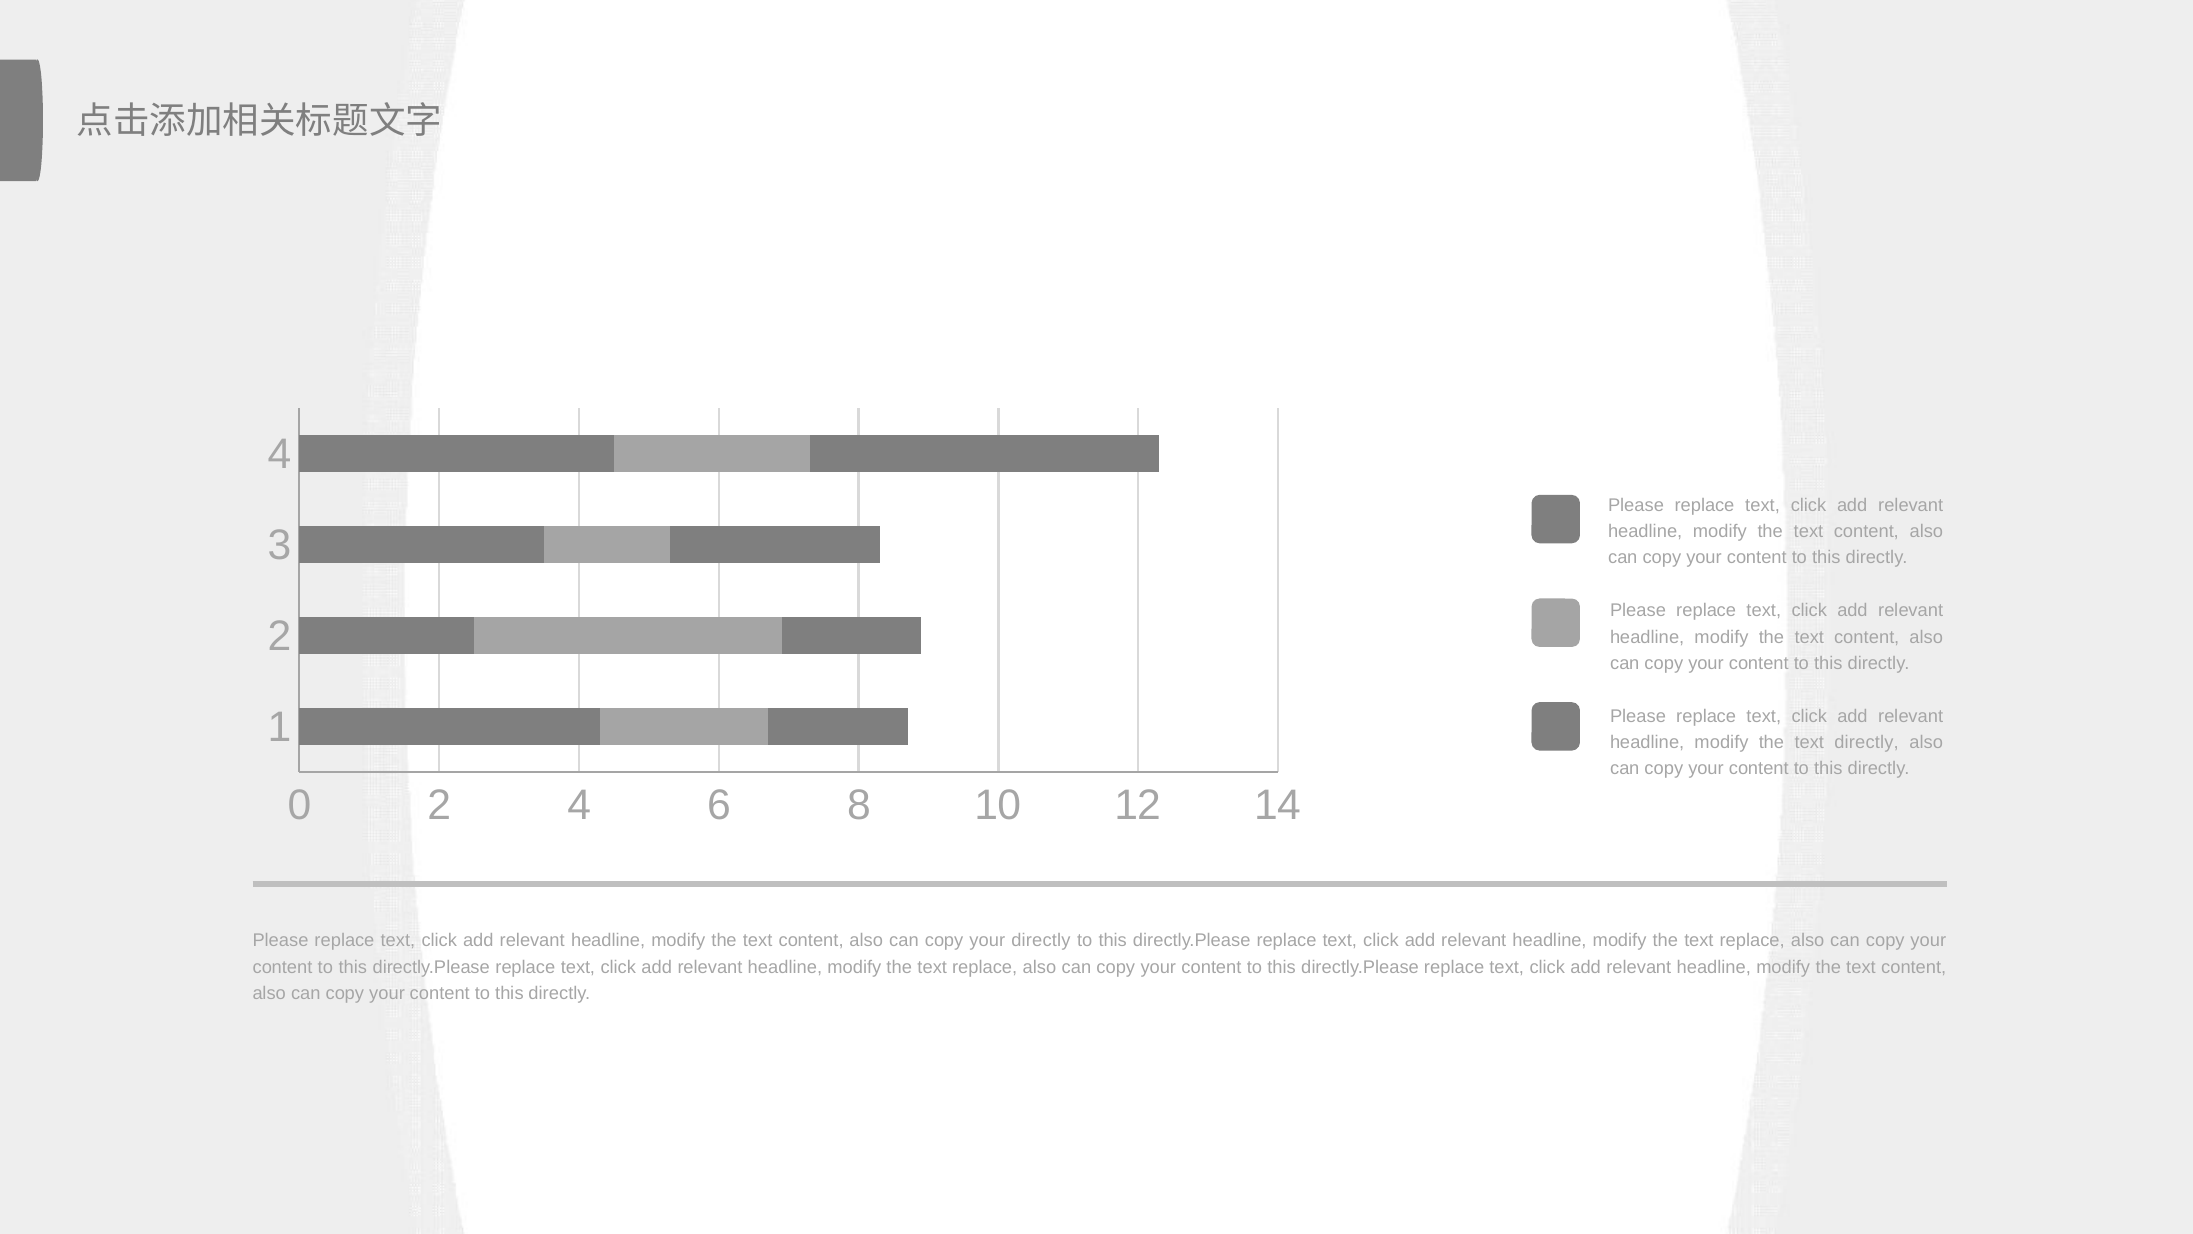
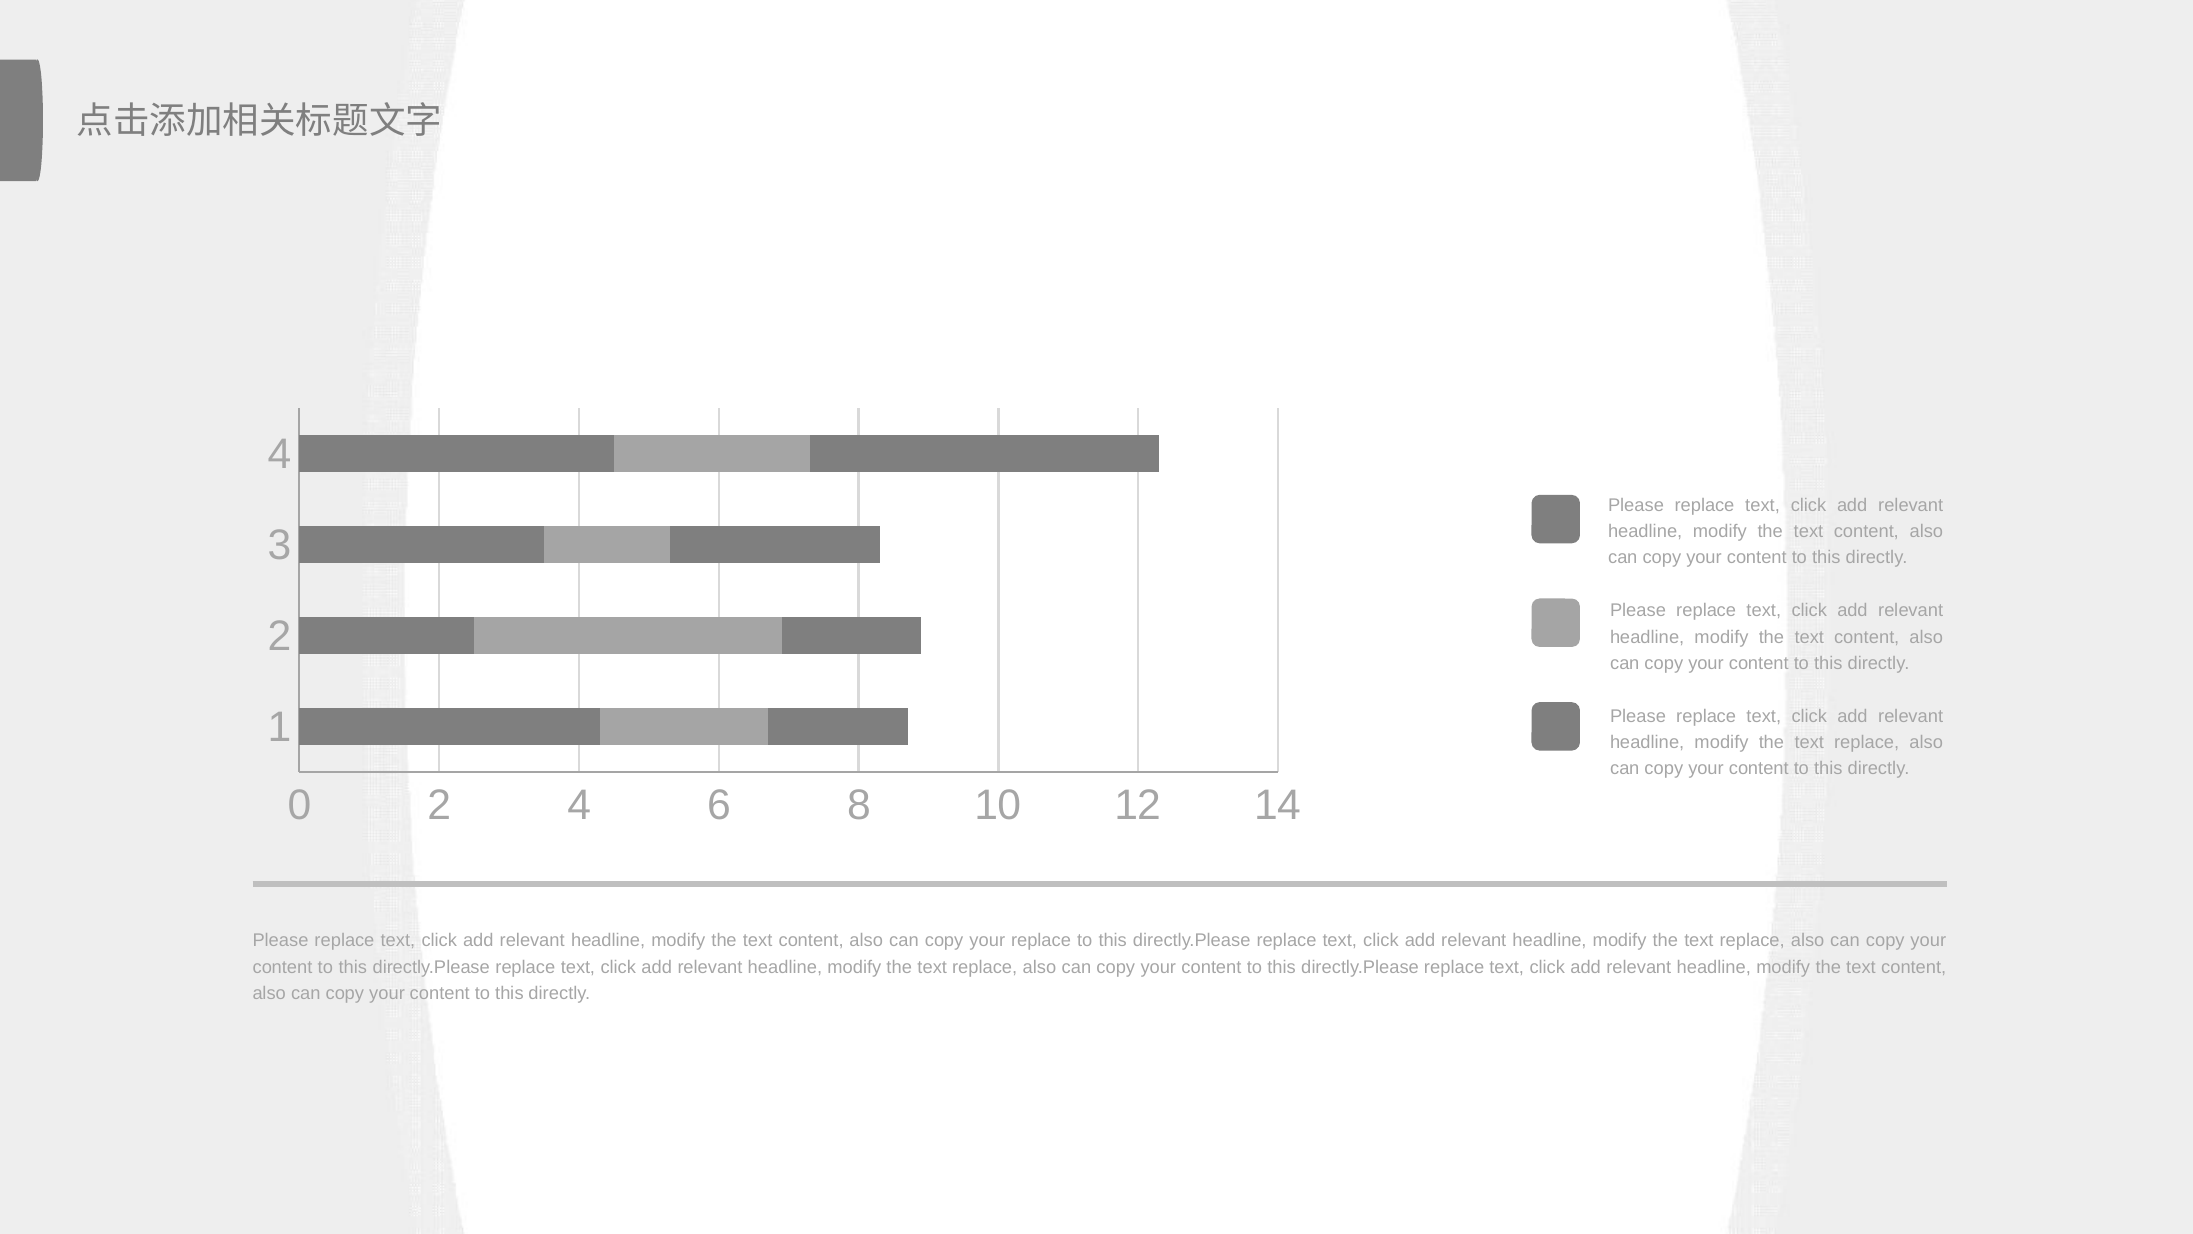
directly at (1867, 742): directly -> replace
your directly: directly -> replace
